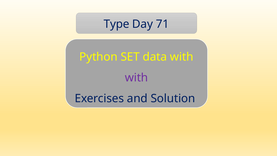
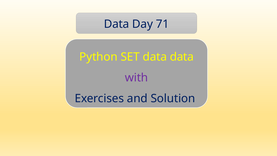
Type at (117, 24): Type -> Data
data with: with -> data
